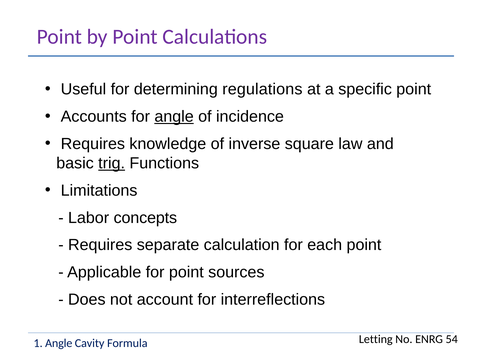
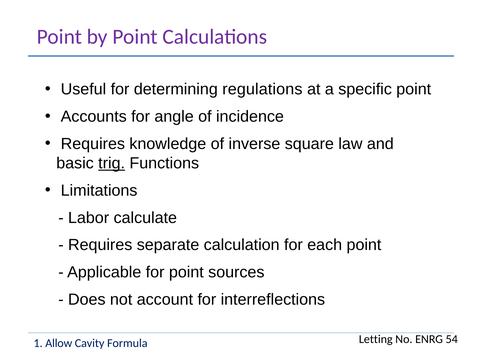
angle at (174, 117) underline: present -> none
concepts: concepts -> calculate
1 Angle: Angle -> Allow
